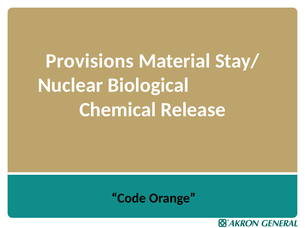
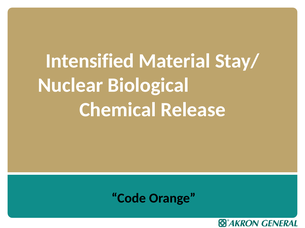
Provisions: Provisions -> Intensified
